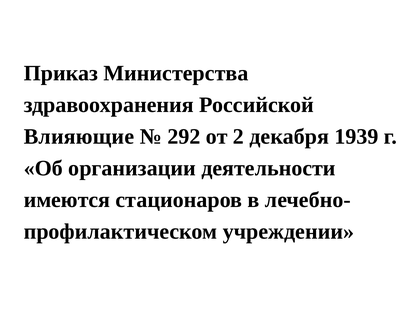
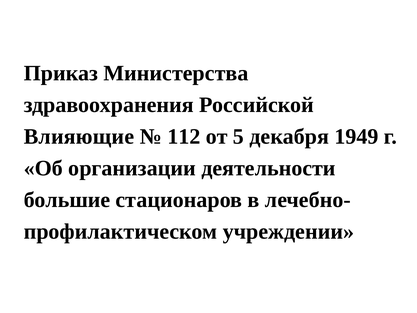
292: 292 -> 112
2: 2 -> 5
1939: 1939 -> 1949
имеются: имеются -> большие
